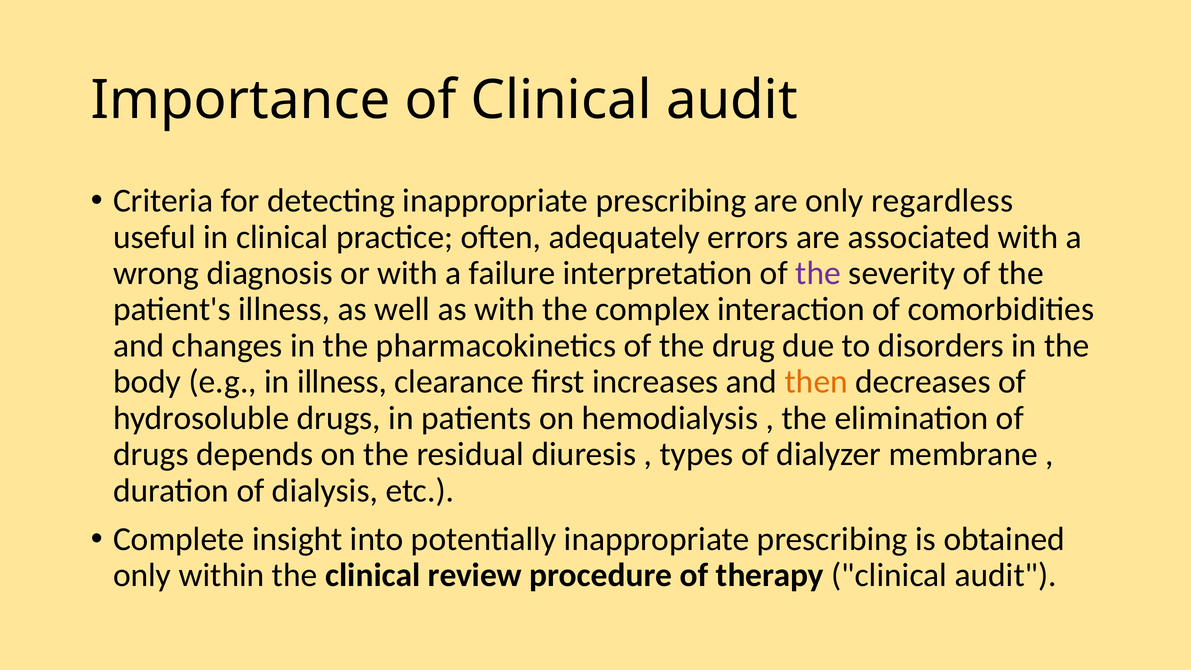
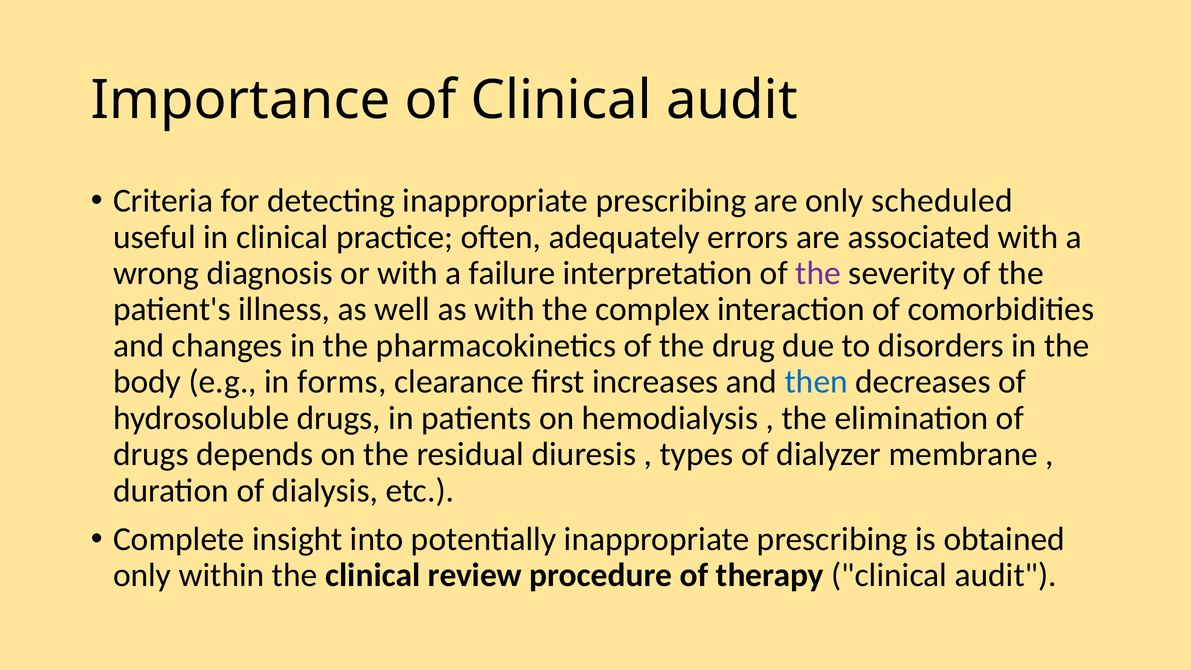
regardless: regardless -> scheduled
in illness: illness -> forms
then colour: orange -> blue
